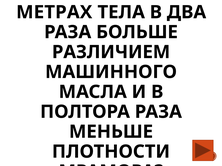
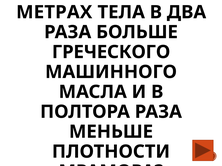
РАЗЛИЧИЕМ: РАЗЛИЧИЕМ -> ГРЕЧЕСКОГО
